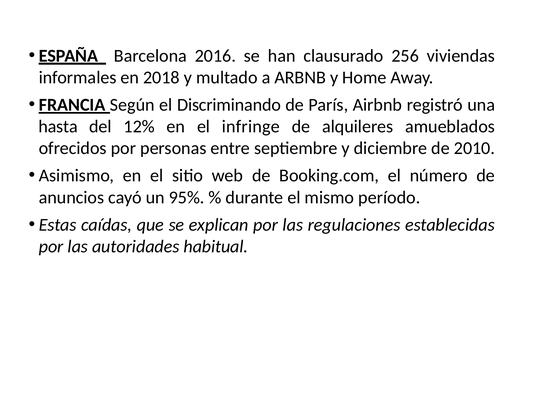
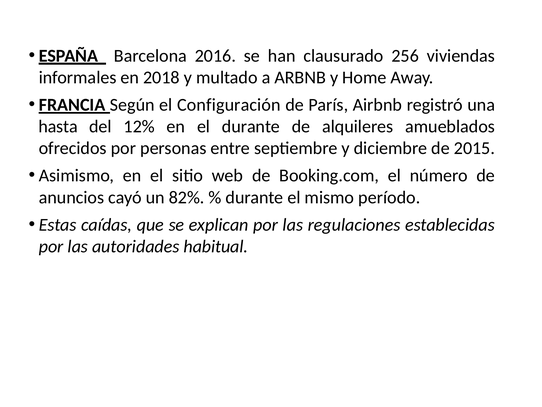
Discriminando: Discriminando -> Configuración
el infringe: infringe -> durante
2010: 2010 -> 2015
95%: 95% -> 82%
